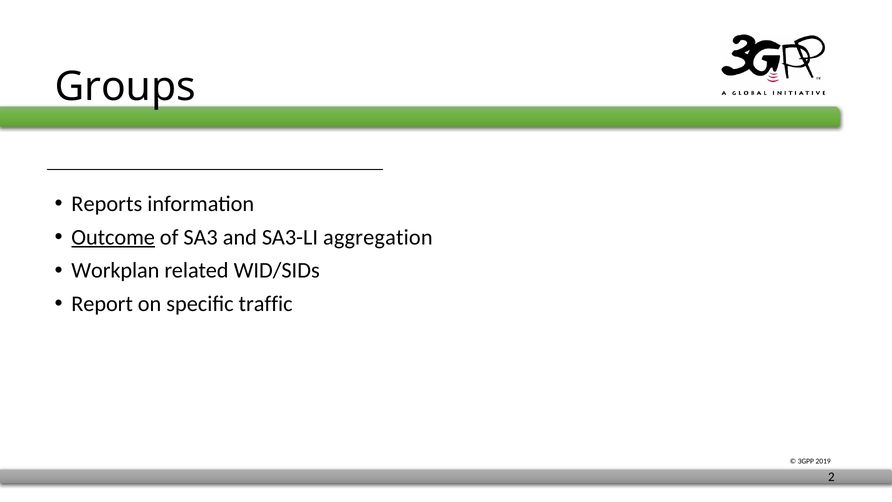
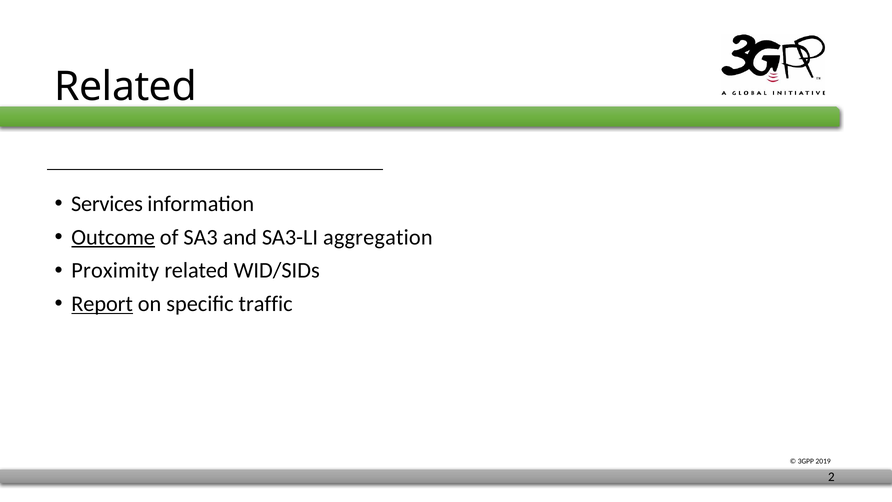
Groups at (125, 87): Groups -> Related
Reports: Reports -> Services
Workplan: Workplan -> Proximity
Report underline: none -> present
